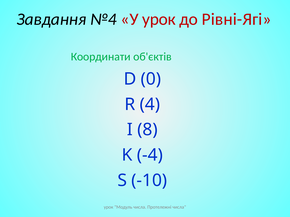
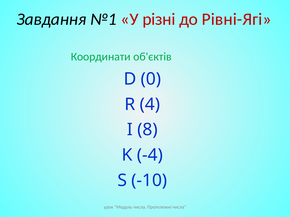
№4: №4 -> №1
У урок: урок -> різні
